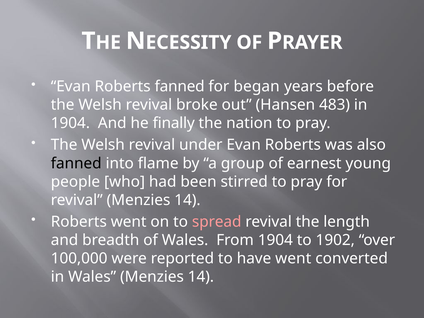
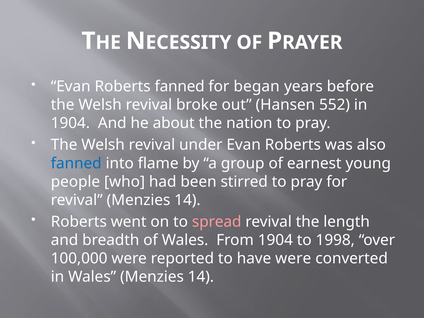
483: 483 -> 552
finally: finally -> about
fanned at (76, 163) colour: black -> blue
1902: 1902 -> 1998
have went: went -> were
